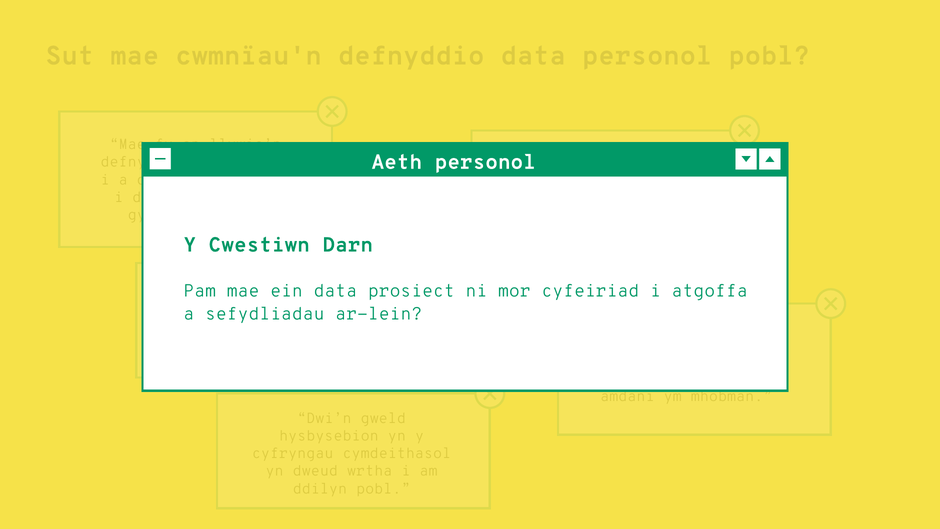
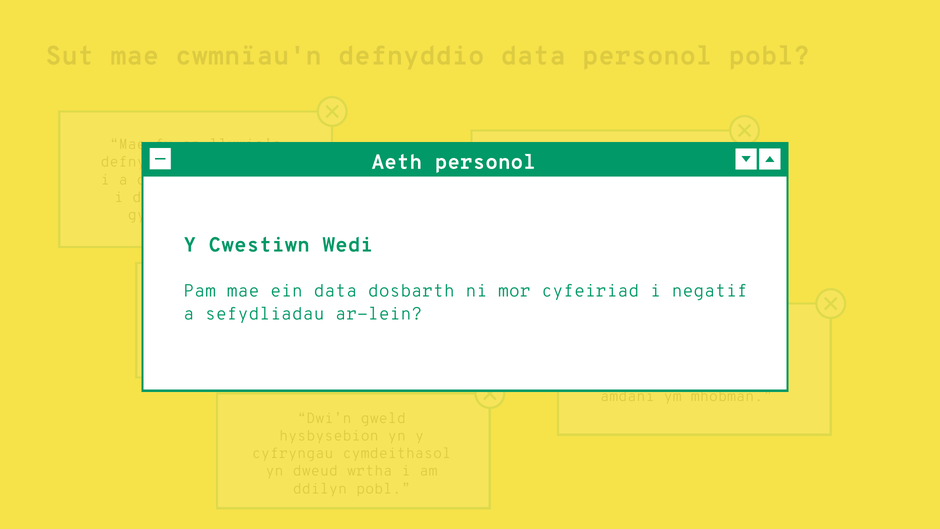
Cwestiwn Darn: Darn -> Wedi
prosiect: prosiect -> dosbarth
atgoffa at (710, 291): atgoffa -> negatif
